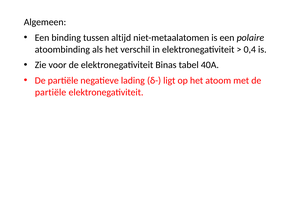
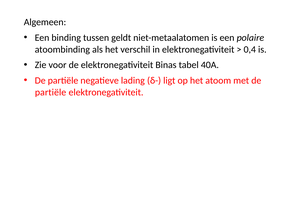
altijd: altijd -> geldt
